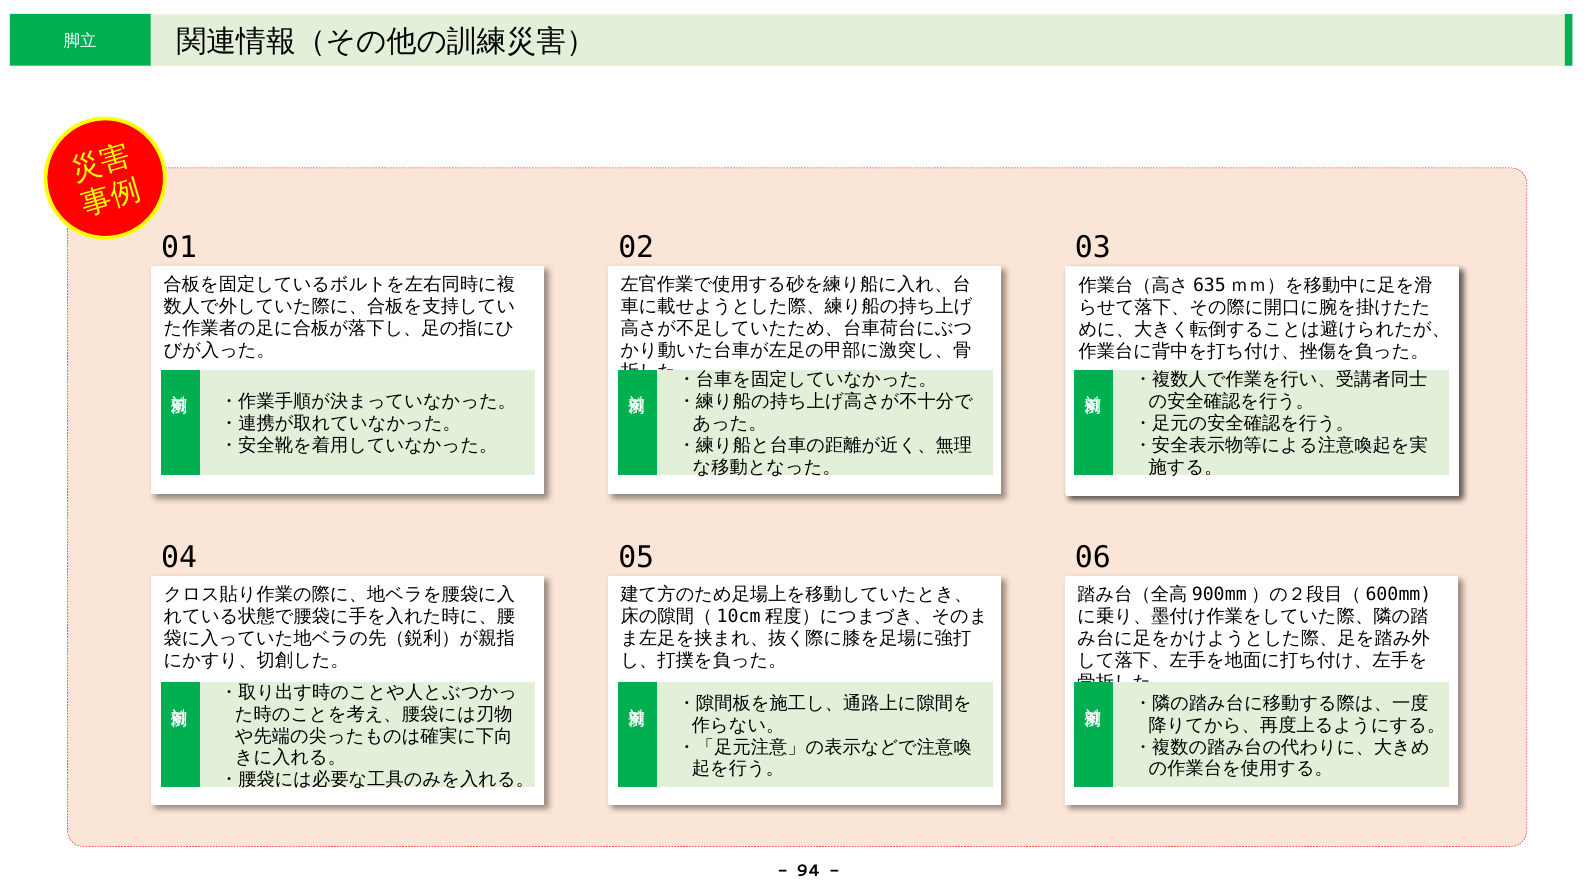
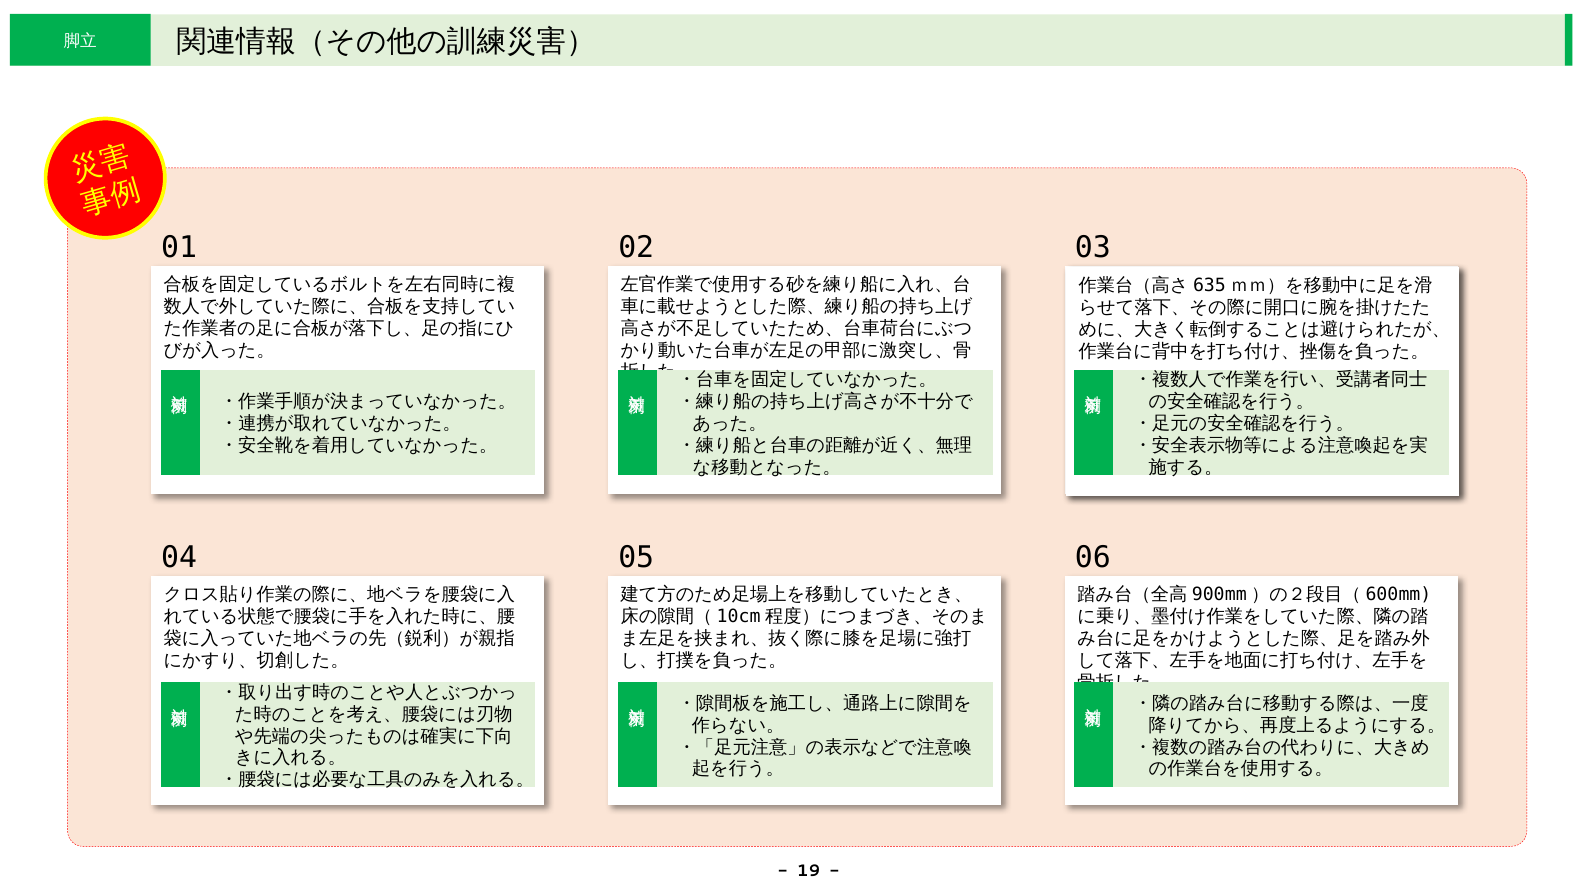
94: 94 -> 19
